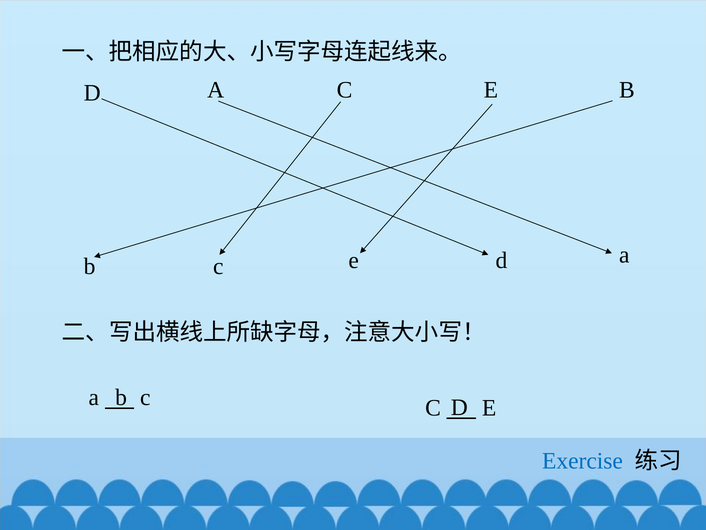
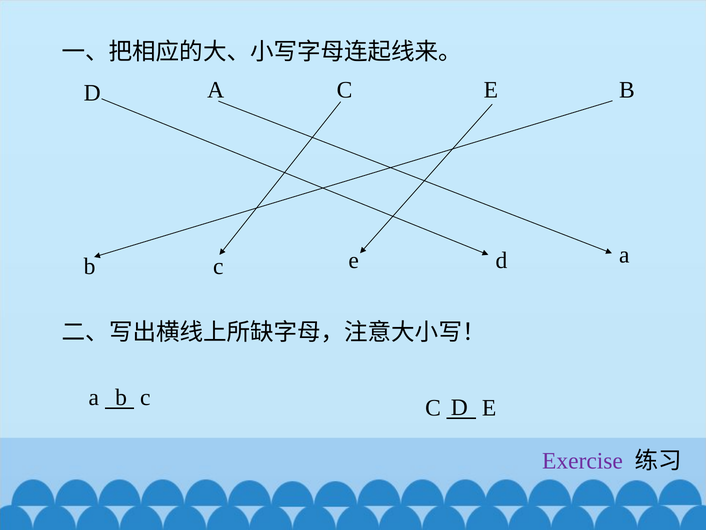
Exercise colour: blue -> purple
